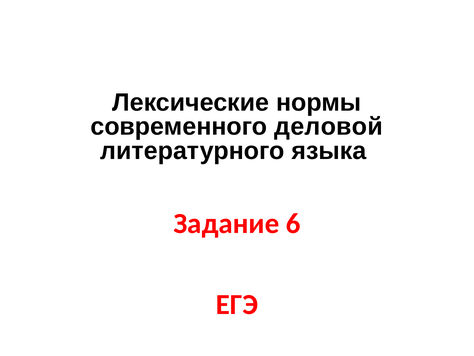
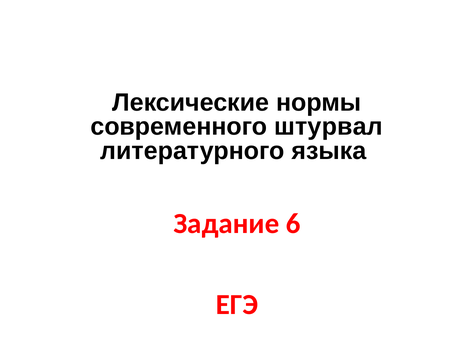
деловой: деловой -> штурвал
